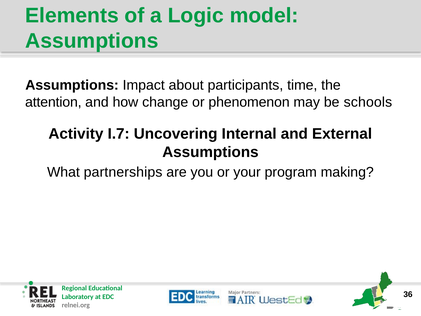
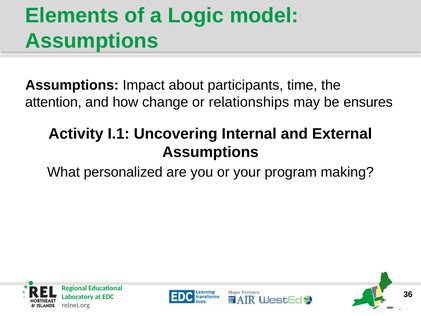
phenomenon: phenomenon -> relationships
schools: schools -> ensures
I.7: I.7 -> I.1
partnerships: partnerships -> personalized
